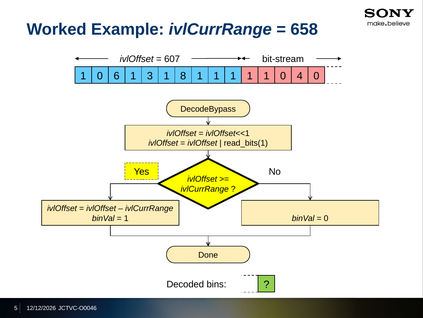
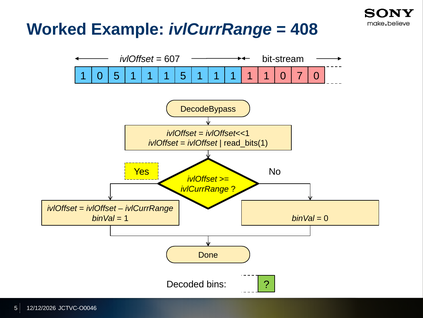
658: 658 -> 408
0 6: 6 -> 5
3 at (150, 76): 3 -> 1
1 8: 8 -> 5
4: 4 -> 7
